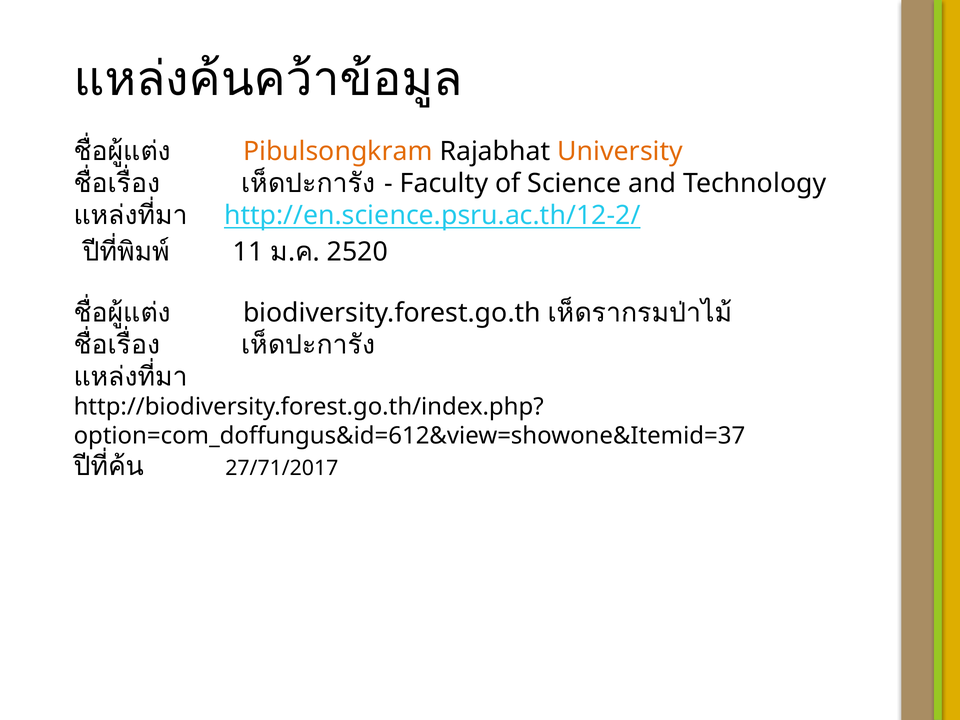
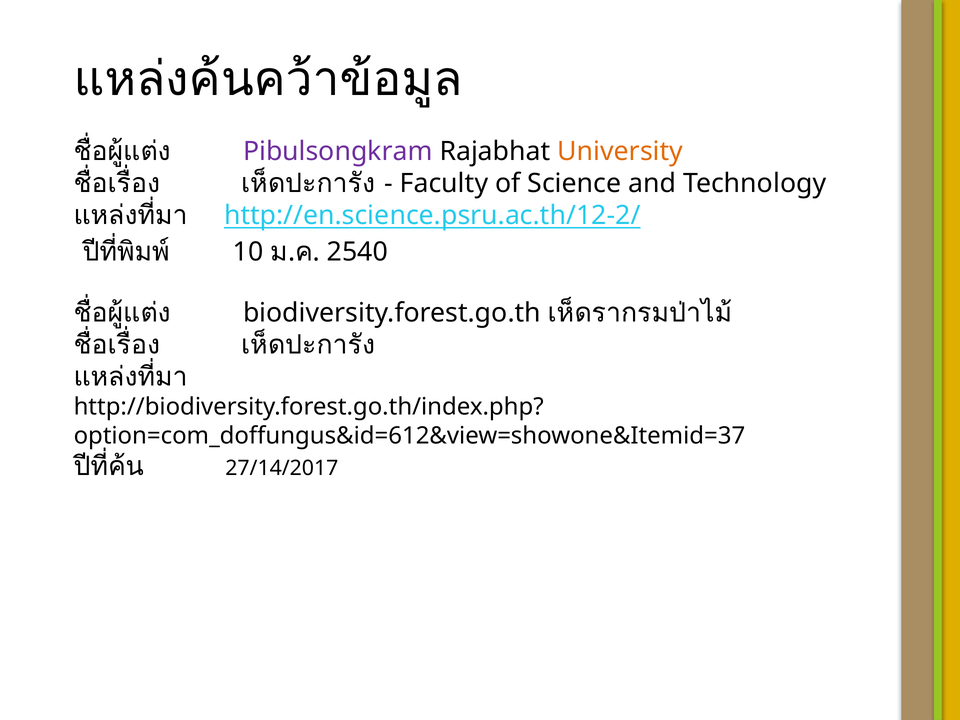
Pibulsongkram colour: orange -> purple
11: 11 -> 10
2520: 2520 -> 2540
27/71/2017: 27/71/2017 -> 27/14/2017
